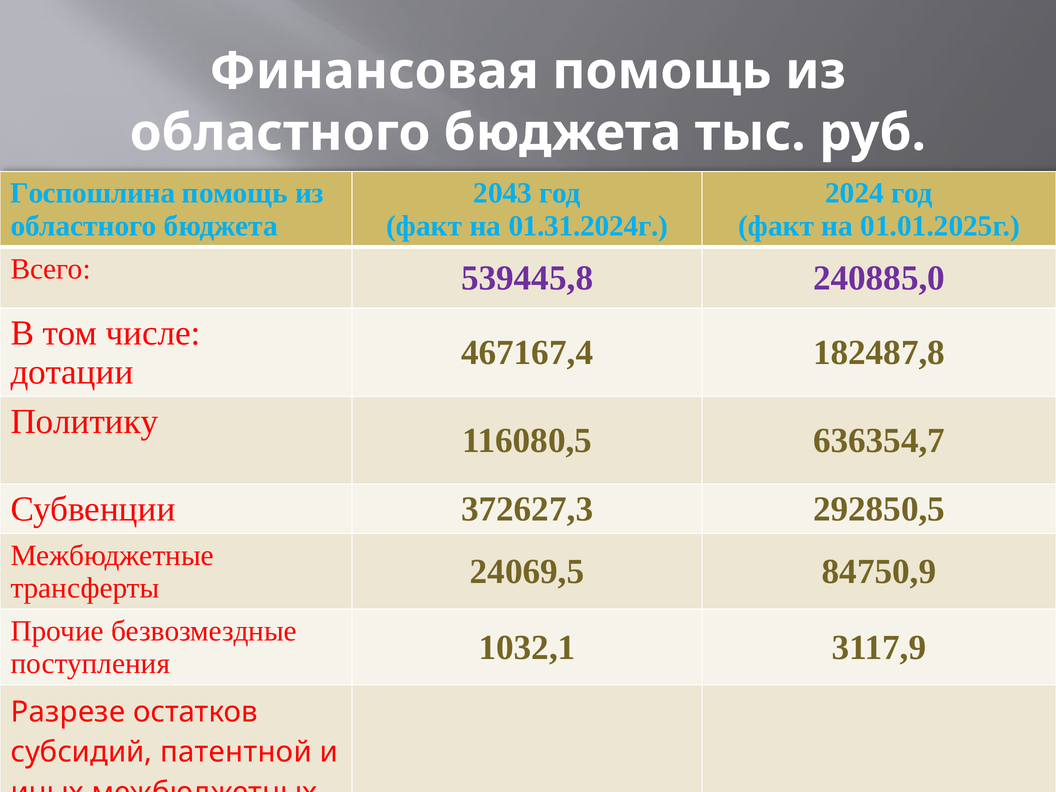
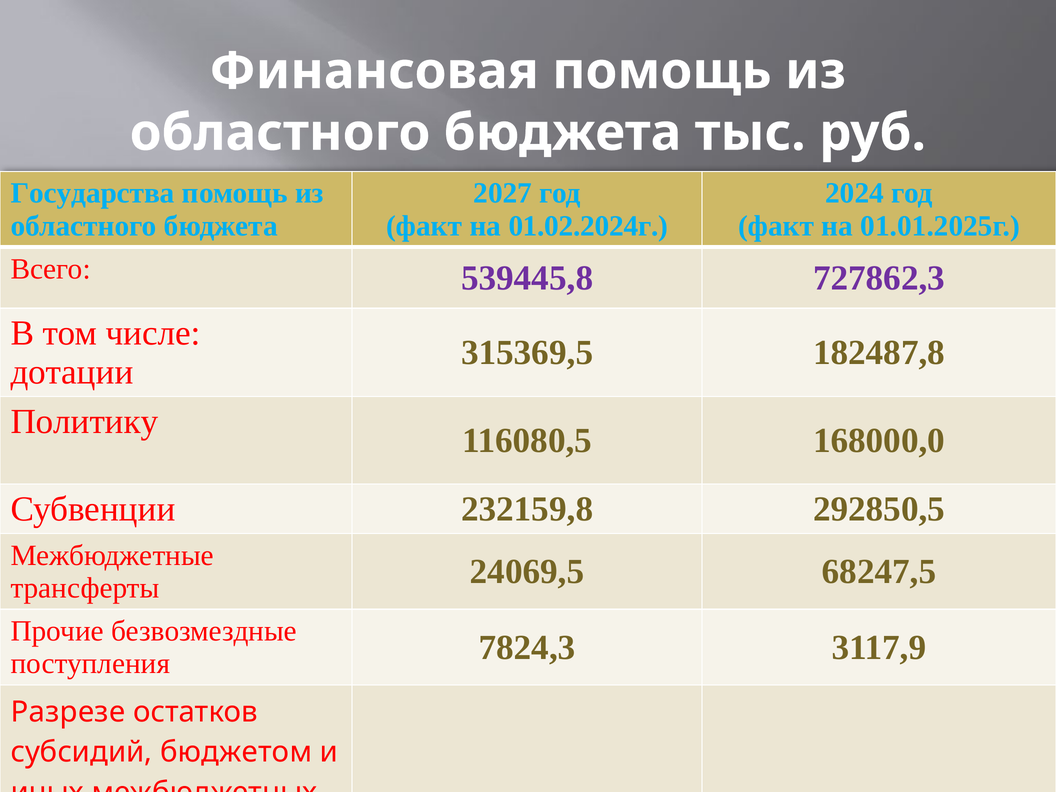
Госпошлина: Госпошлина -> Государства
2043: 2043 -> 2027
01.31.2024г: 01.31.2024г -> 01.02.2024г
240885,0: 240885,0 -> 727862,3
467167,4: 467167,4 -> 315369,5
636354,7: 636354,7 -> 168000,0
372627,3: 372627,3 -> 232159,8
84750,9: 84750,9 -> 68247,5
1032,1: 1032,1 -> 7824,3
патентной: патентной -> бюджетом
